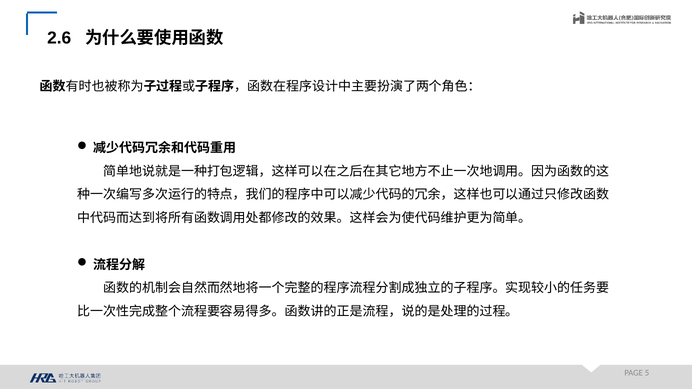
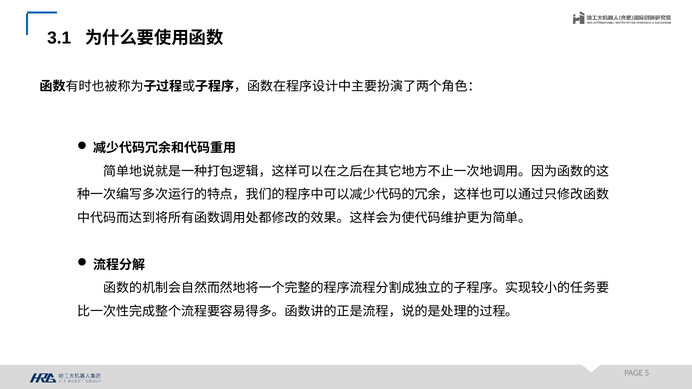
2.6: 2.6 -> 3.1
